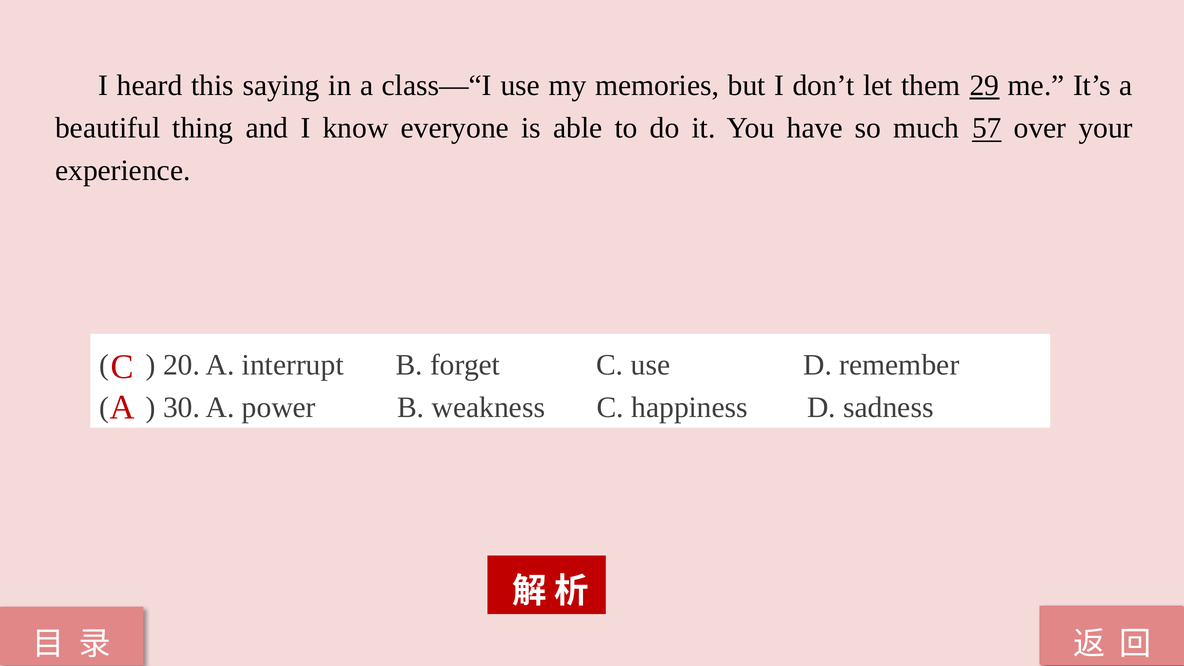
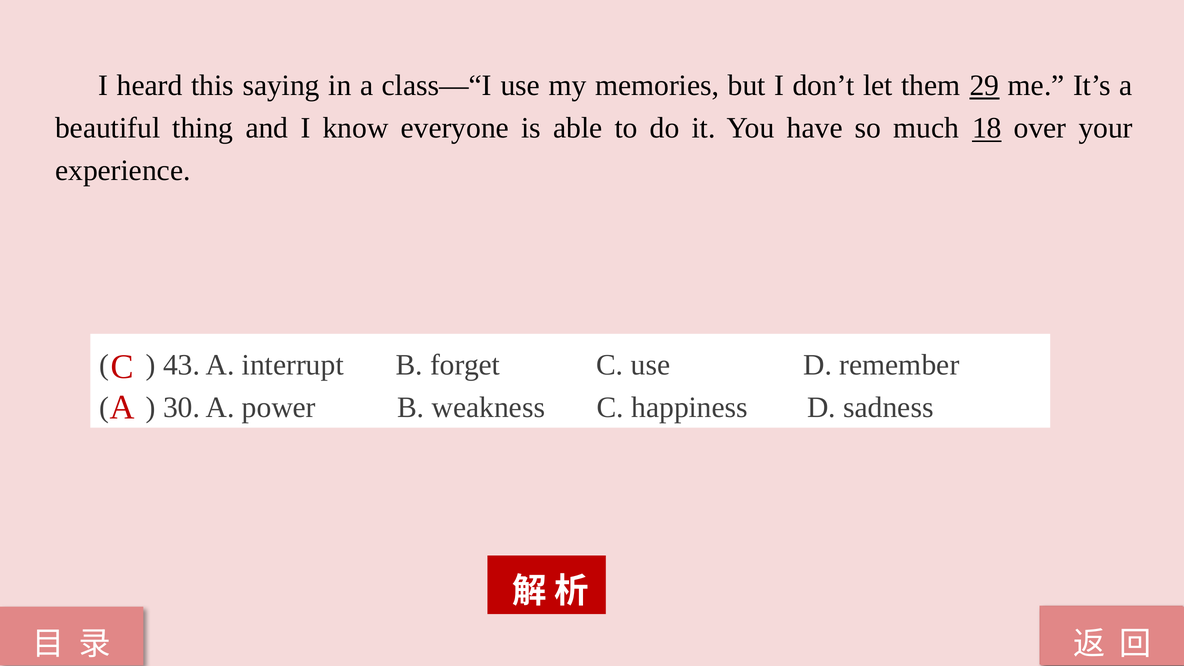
57: 57 -> 18
20: 20 -> 43
